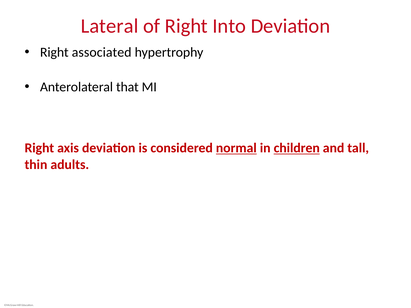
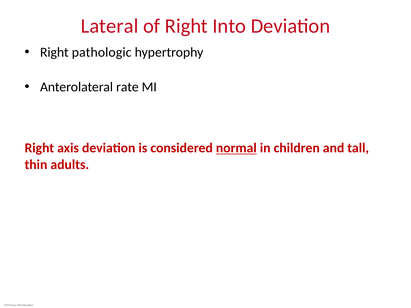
associated: associated -> pathologic
that: that -> rate
children underline: present -> none
